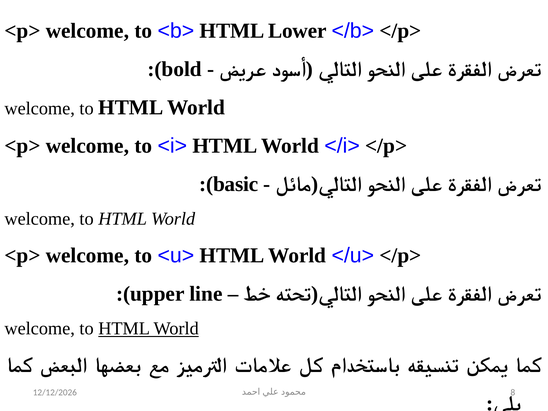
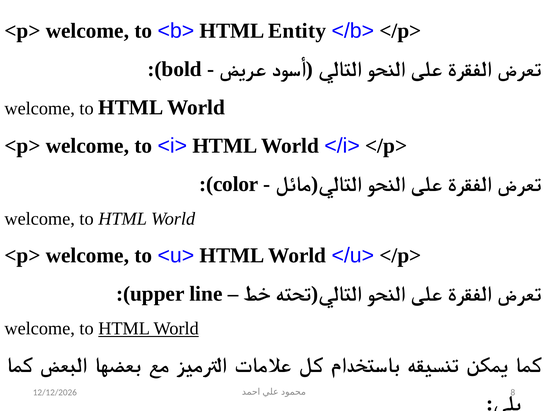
Lower: Lower -> Entity
basic: basic -> color
